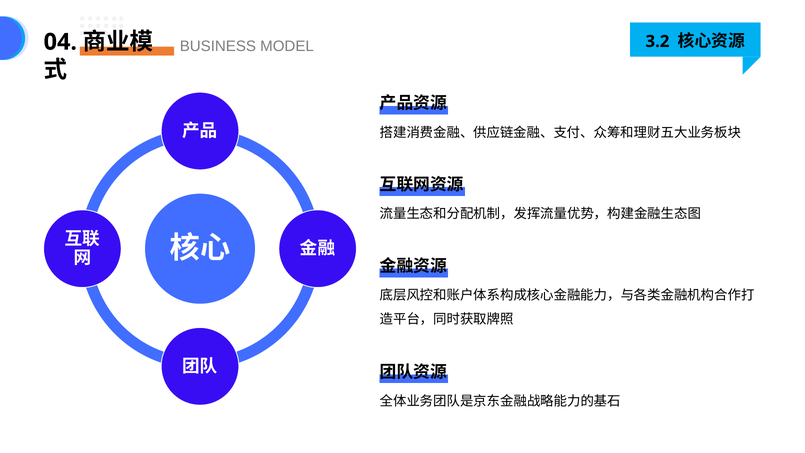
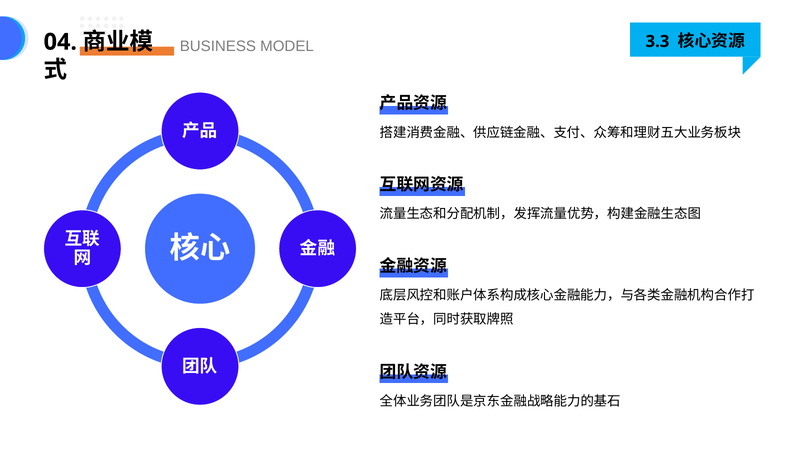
3.2: 3.2 -> 3.3
